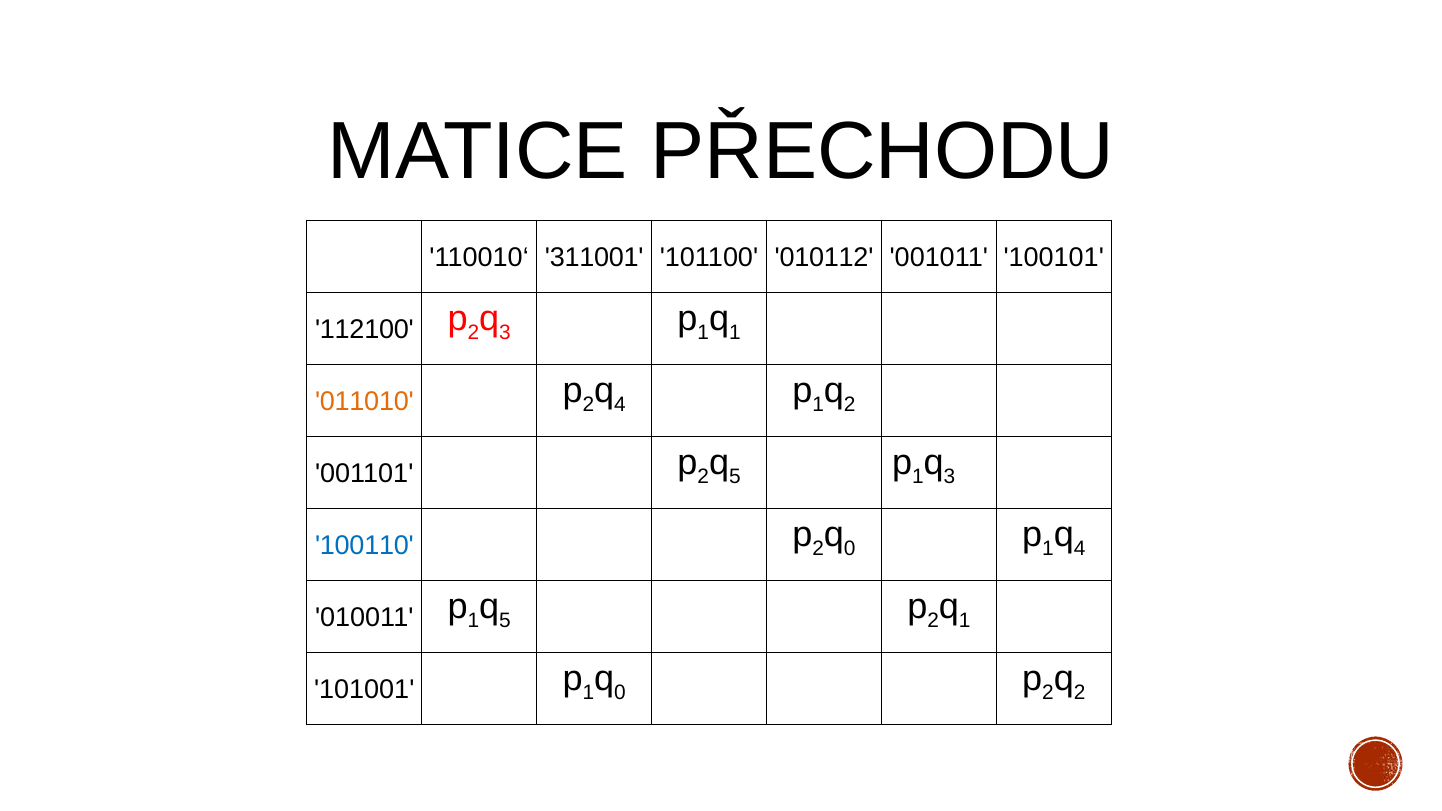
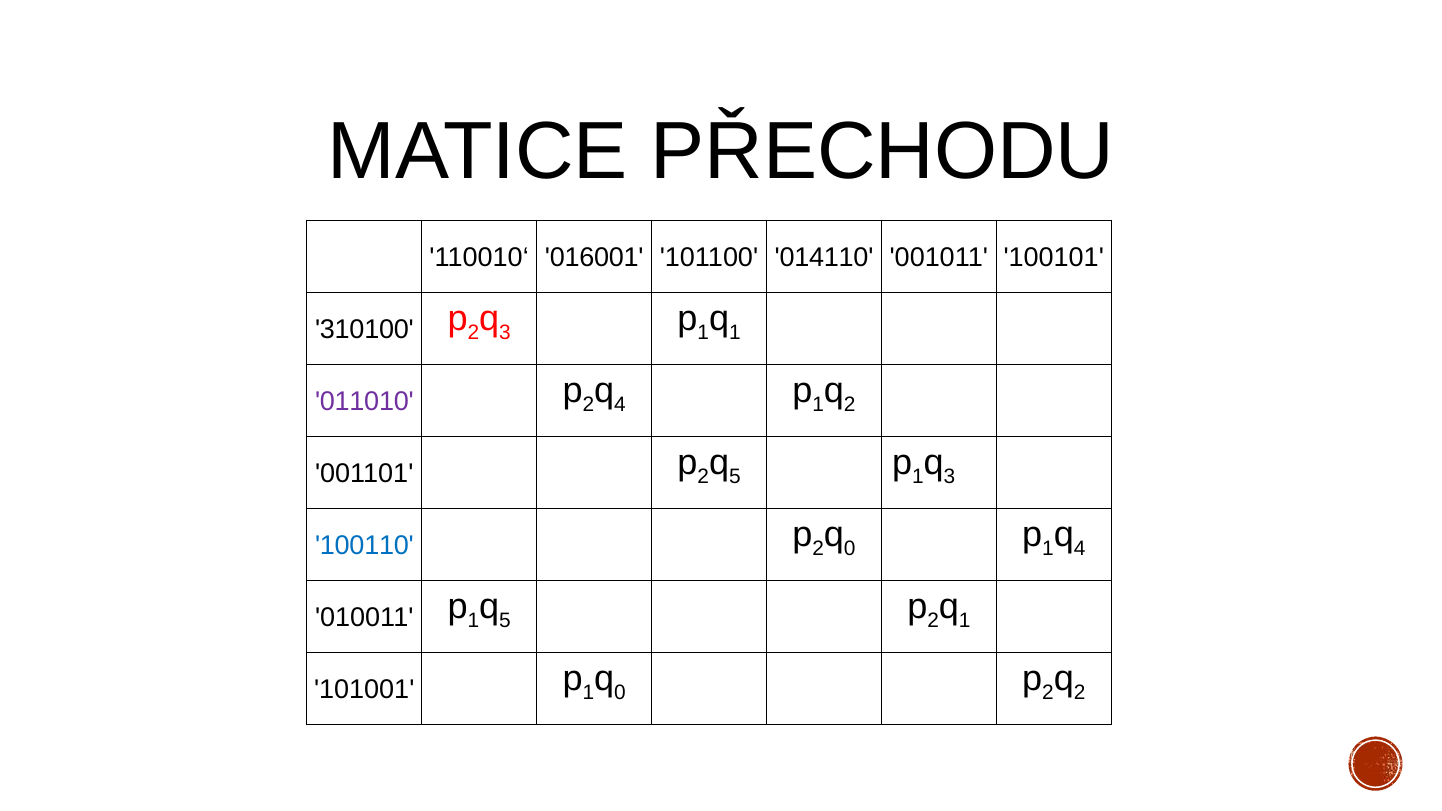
311001: 311001 -> 016001
010112: 010112 -> 014110
112100: 112100 -> 310100
011010 colour: orange -> purple
